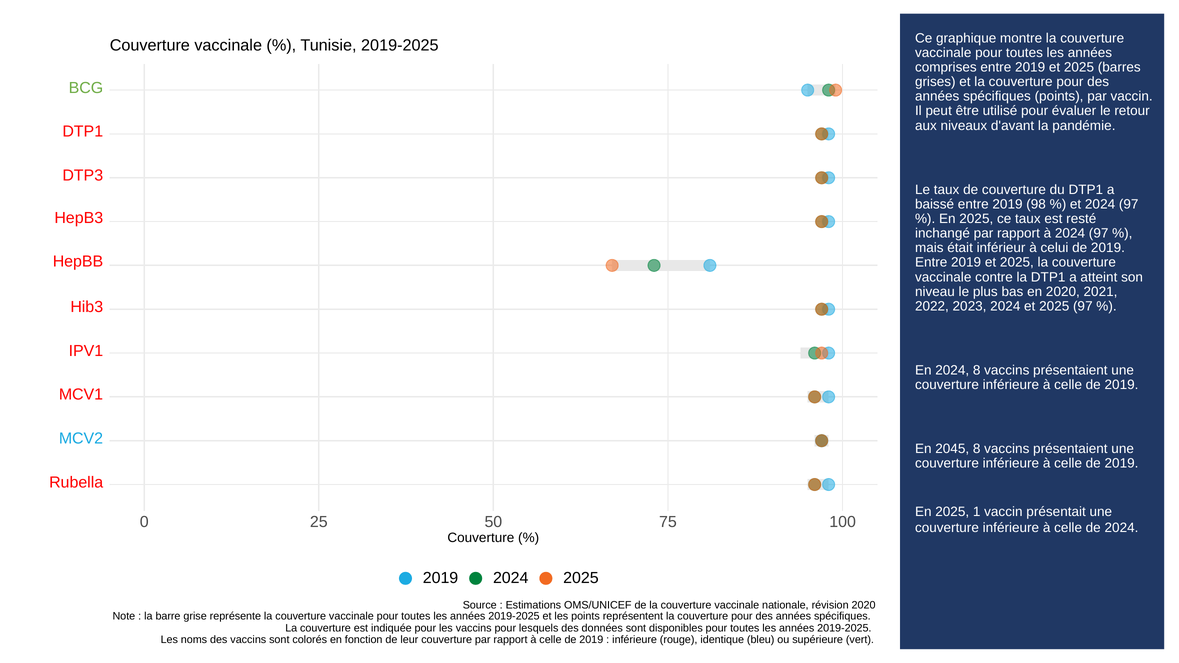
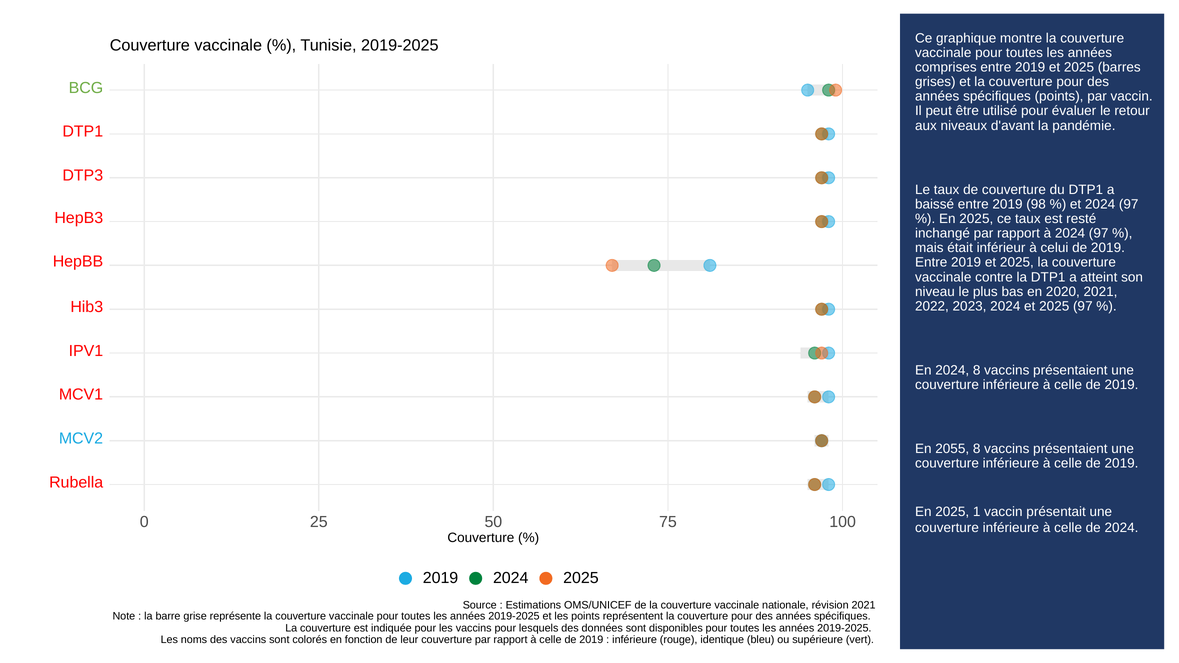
2045: 2045 -> 2055
révision 2020: 2020 -> 2021
